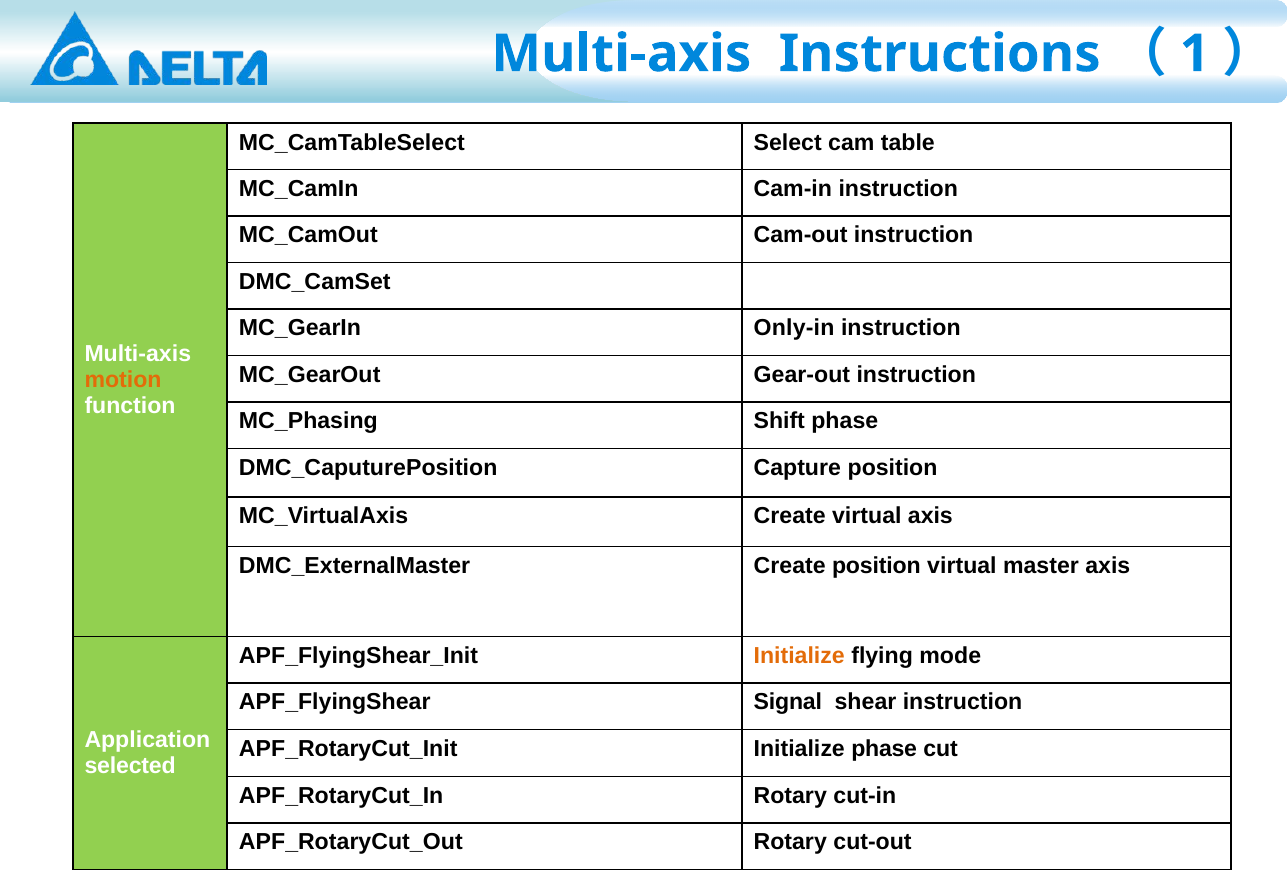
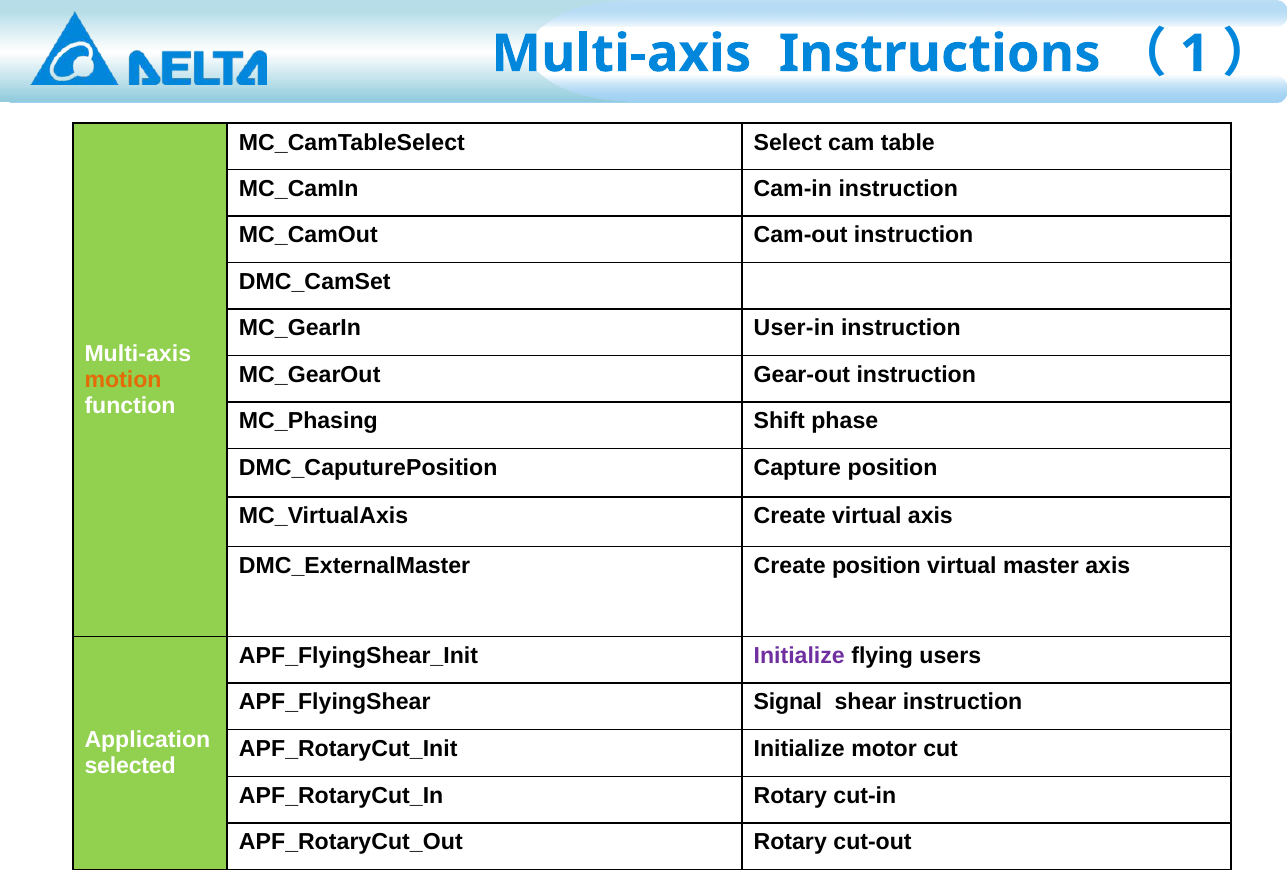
Only-in: Only-in -> User-in
Initialize at (799, 656) colour: orange -> purple
mode: mode -> users
Initialize phase: phase -> motor
